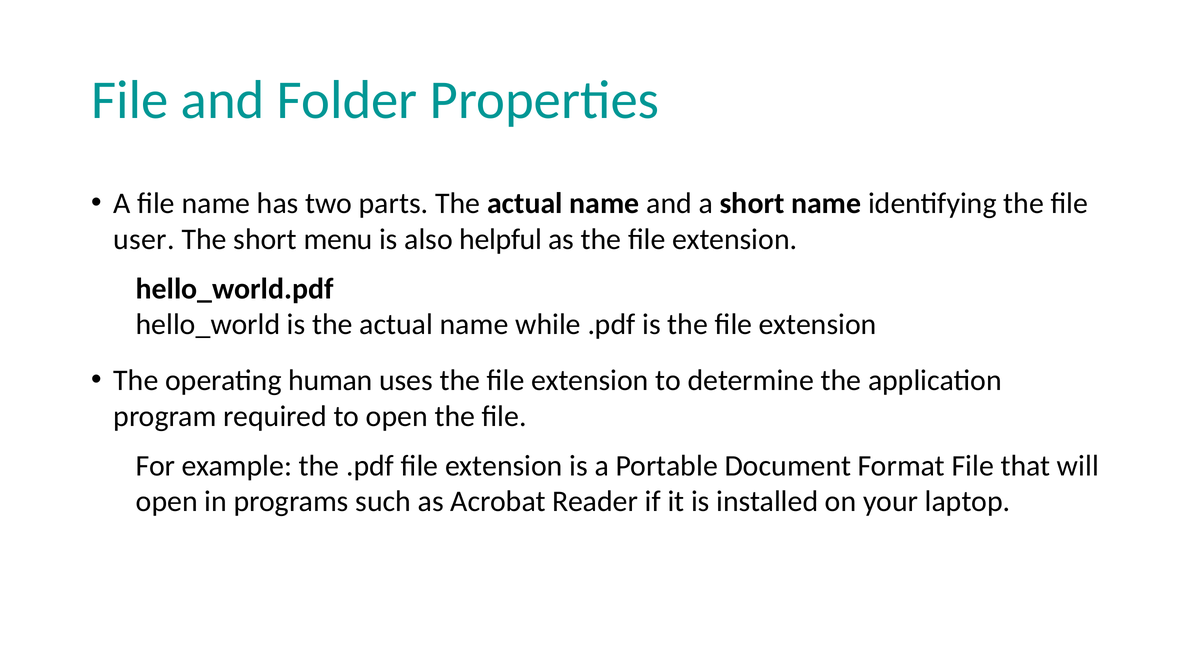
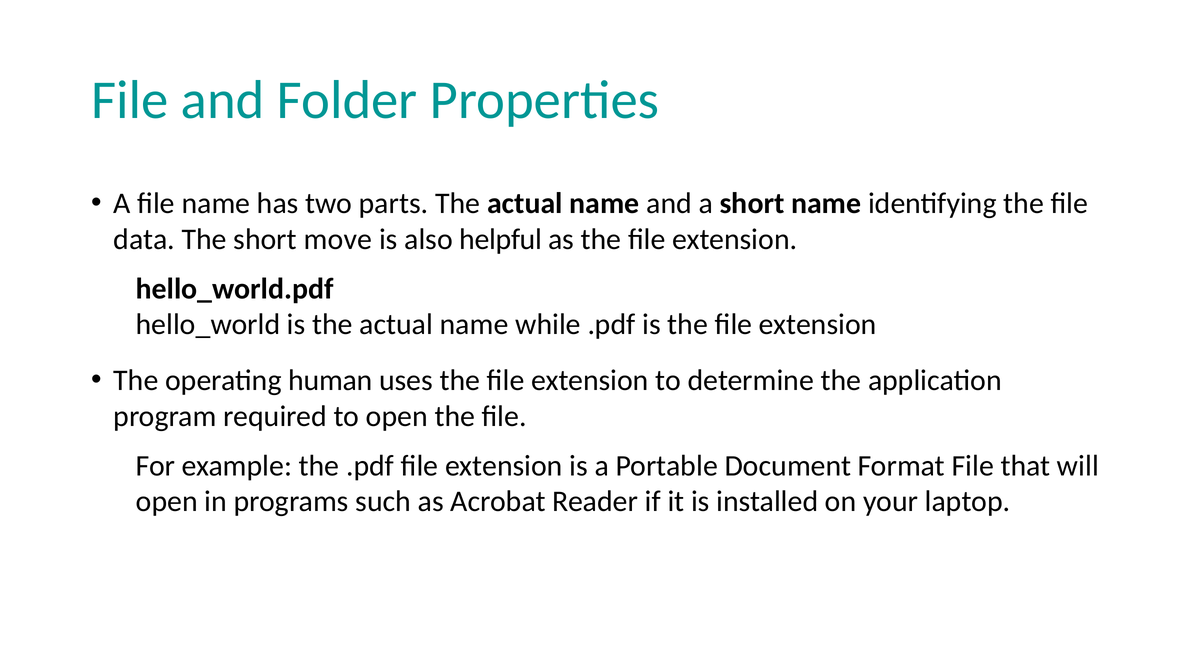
user: user -> data
menu: menu -> move
